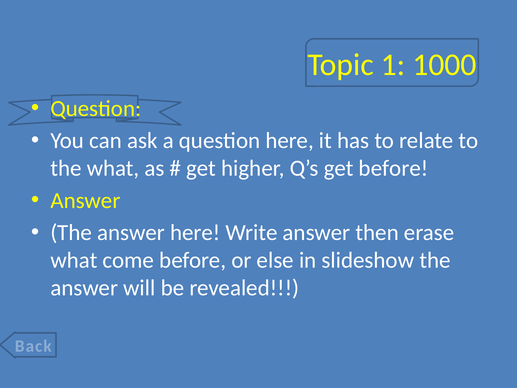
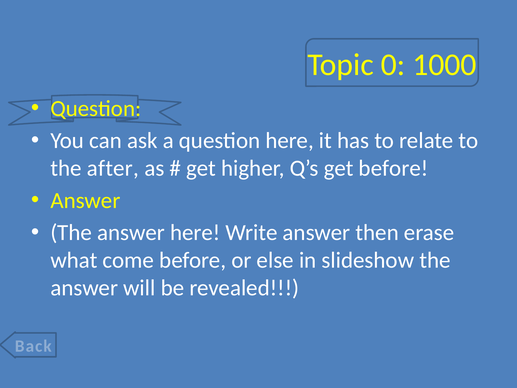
1: 1 -> 0
the what: what -> after
